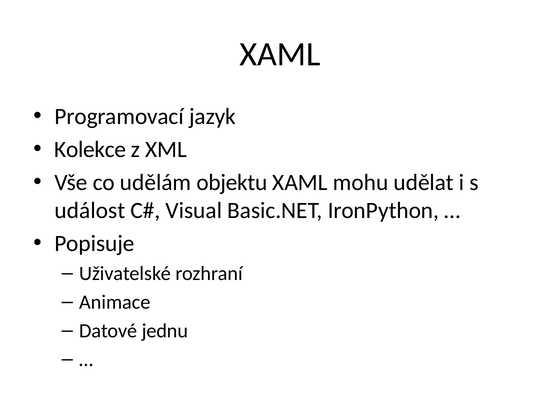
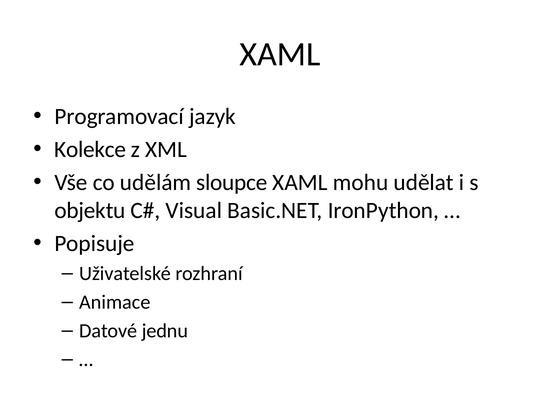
objektu: objektu -> sloupce
událost: událost -> objektu
